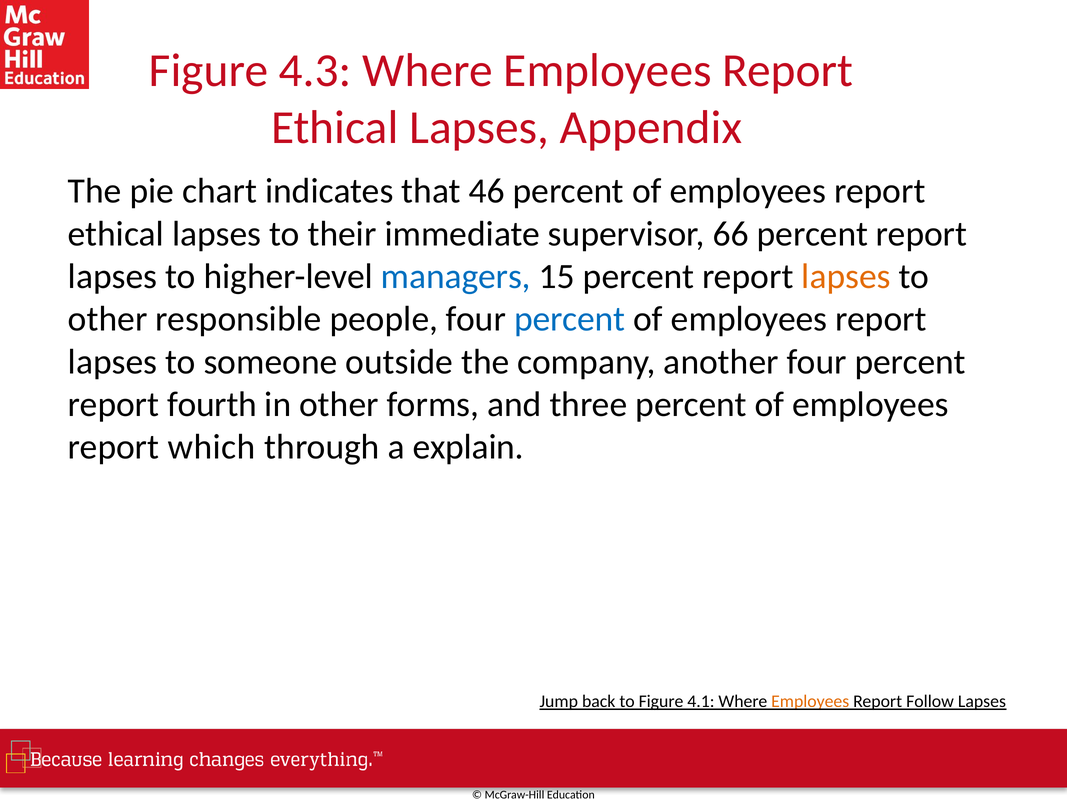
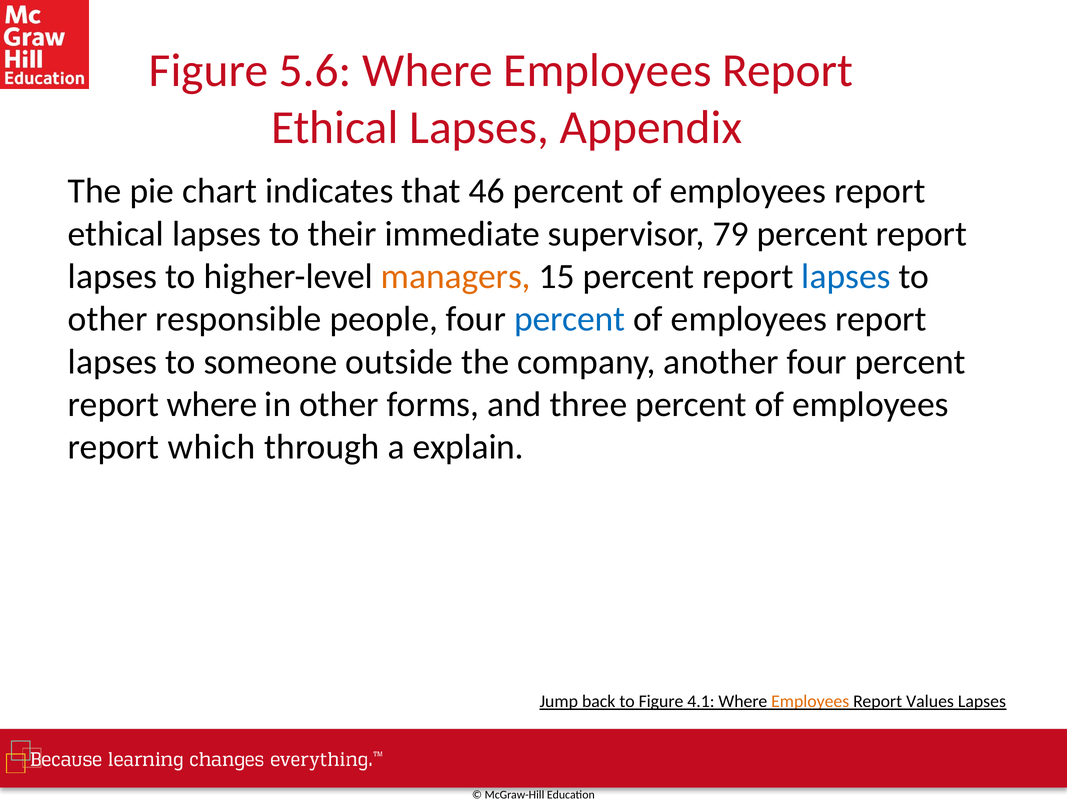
4.3: 4.3 -> 5.6
66: 66 -> 79
managers colour: blue -> orange
lapses at (846, 277) colour: orange -> blue
report fourth: fourth -> where
Follow: Follow -> Values
